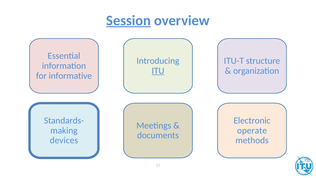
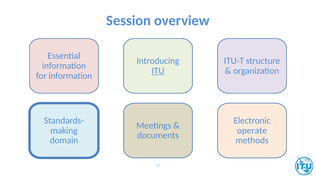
Session underline: present -> none
for informative: informative -> information
devices: devices -> domain
